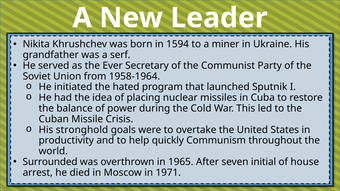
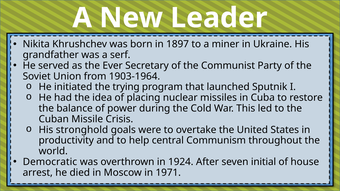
1594: 1594 -> 1897
1958-1964: 1958-1964 -> 1903-1964
hated: hated -> trying
quickly: quickly -> central
Surrounded: Surrounded -> Democratic
1965: 1965 -> 1924
